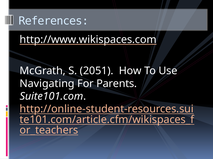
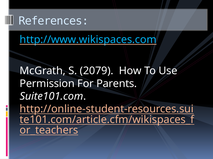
http://www.wikispaces.com colour: white -> light blue
2051: 2051 -> 2079
Navigating: Navigating -> Permission
